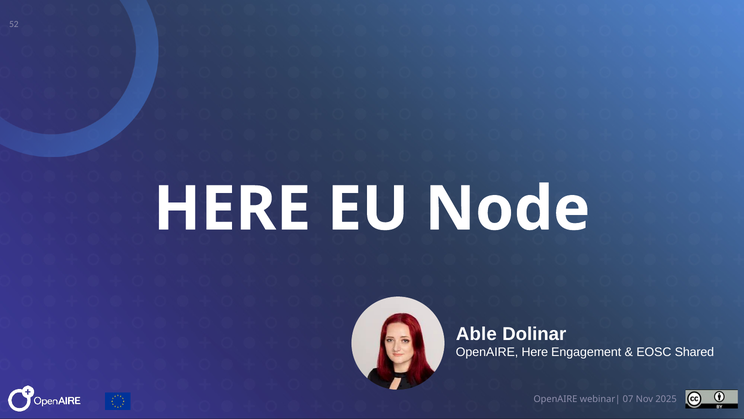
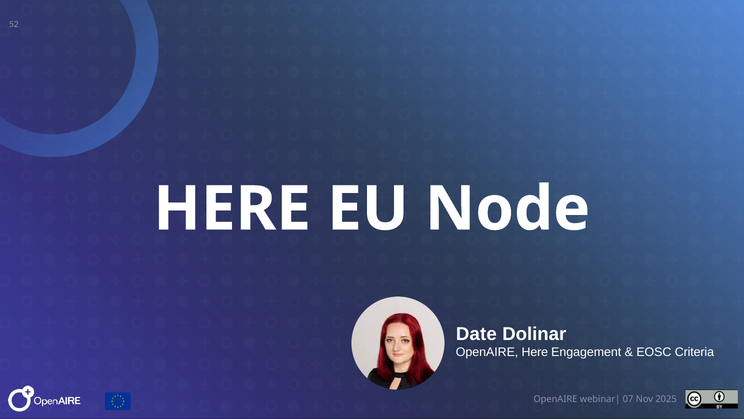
Able: Able -> Date
Shared: Shared -> Criteria
